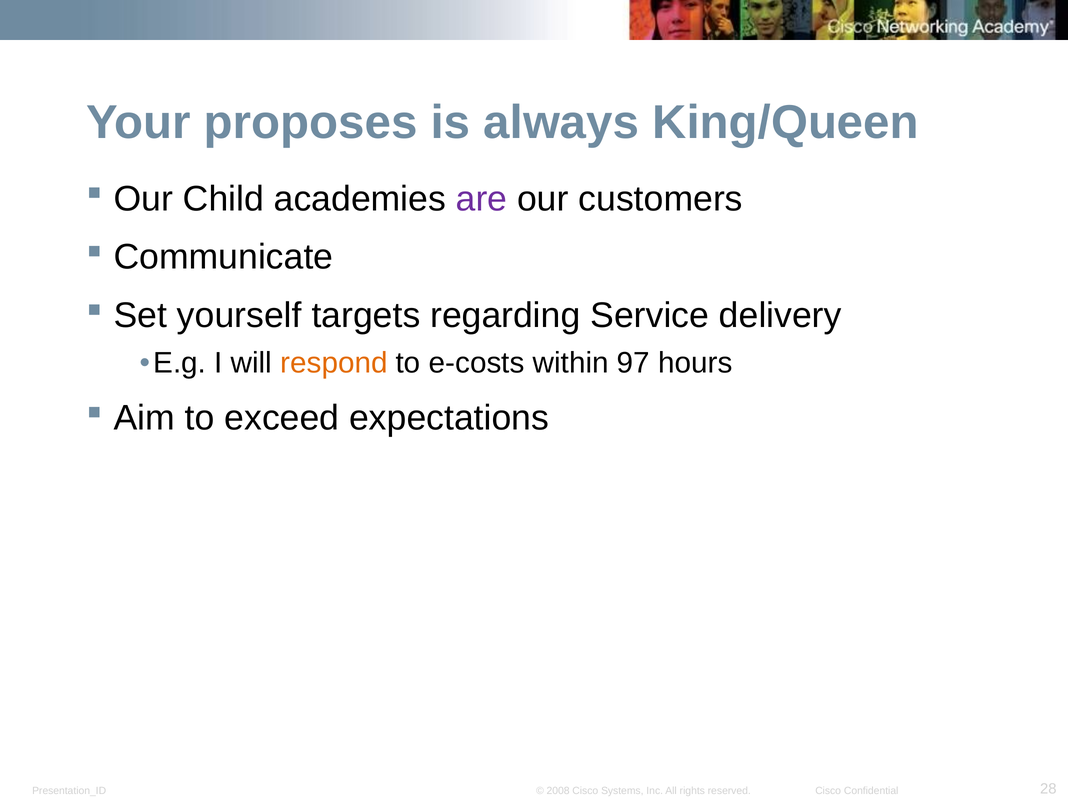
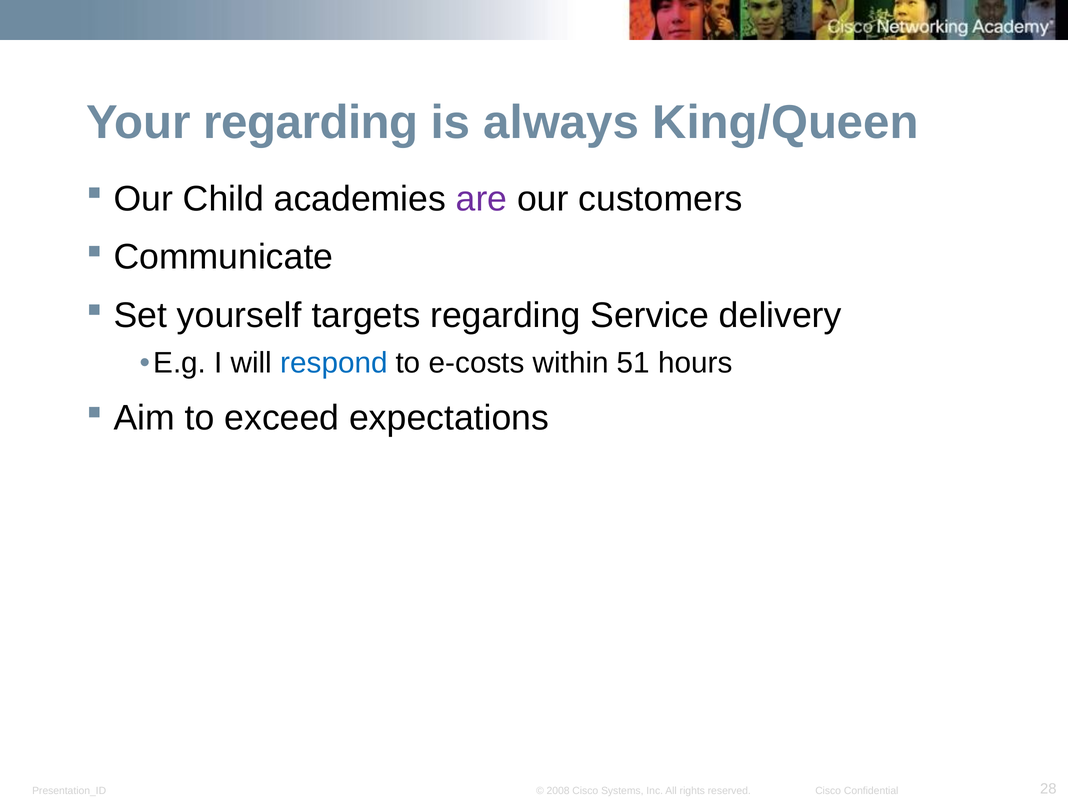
Your proposes: proposes -> regarding
respond colour: orange -> blue
97: 97 -> 51
